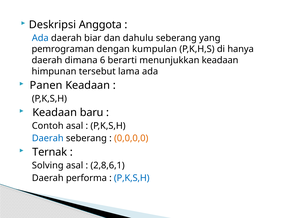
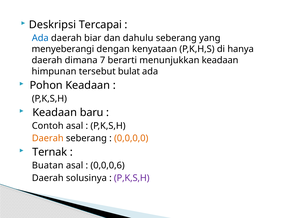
Anggota: Anggota -> Tercapai
pemrograman: pemrograman -> menyeberangi
kumpulan: kumpulan -> kenyataan
6: 6 -> 7
lama: lama -> bulat
Panen: Panen -> Pohon
Daerah at (48, 138) colour: blue -> orange
Solving: Solving -> Buatan
2,8,6,1: 2,8,6,1 -> 0,0,0,6
performa: performa -> solusinya
P,K,S,H at (132, 178) colour: blue -> purple
